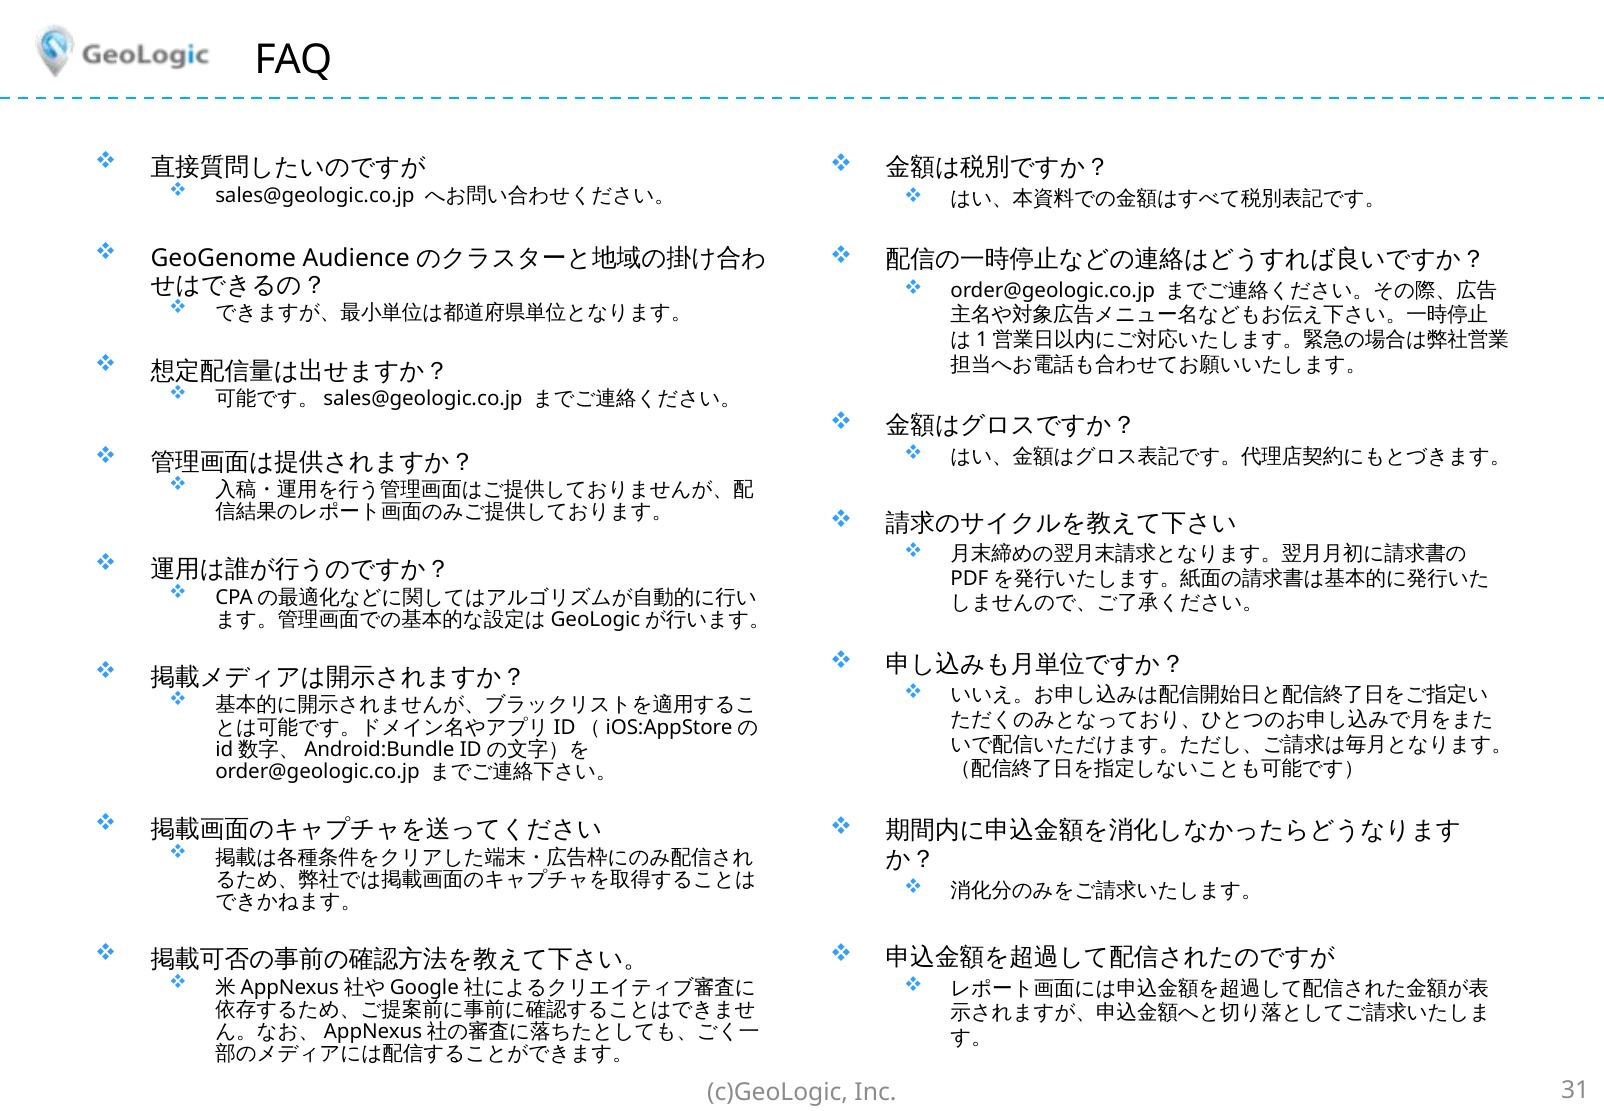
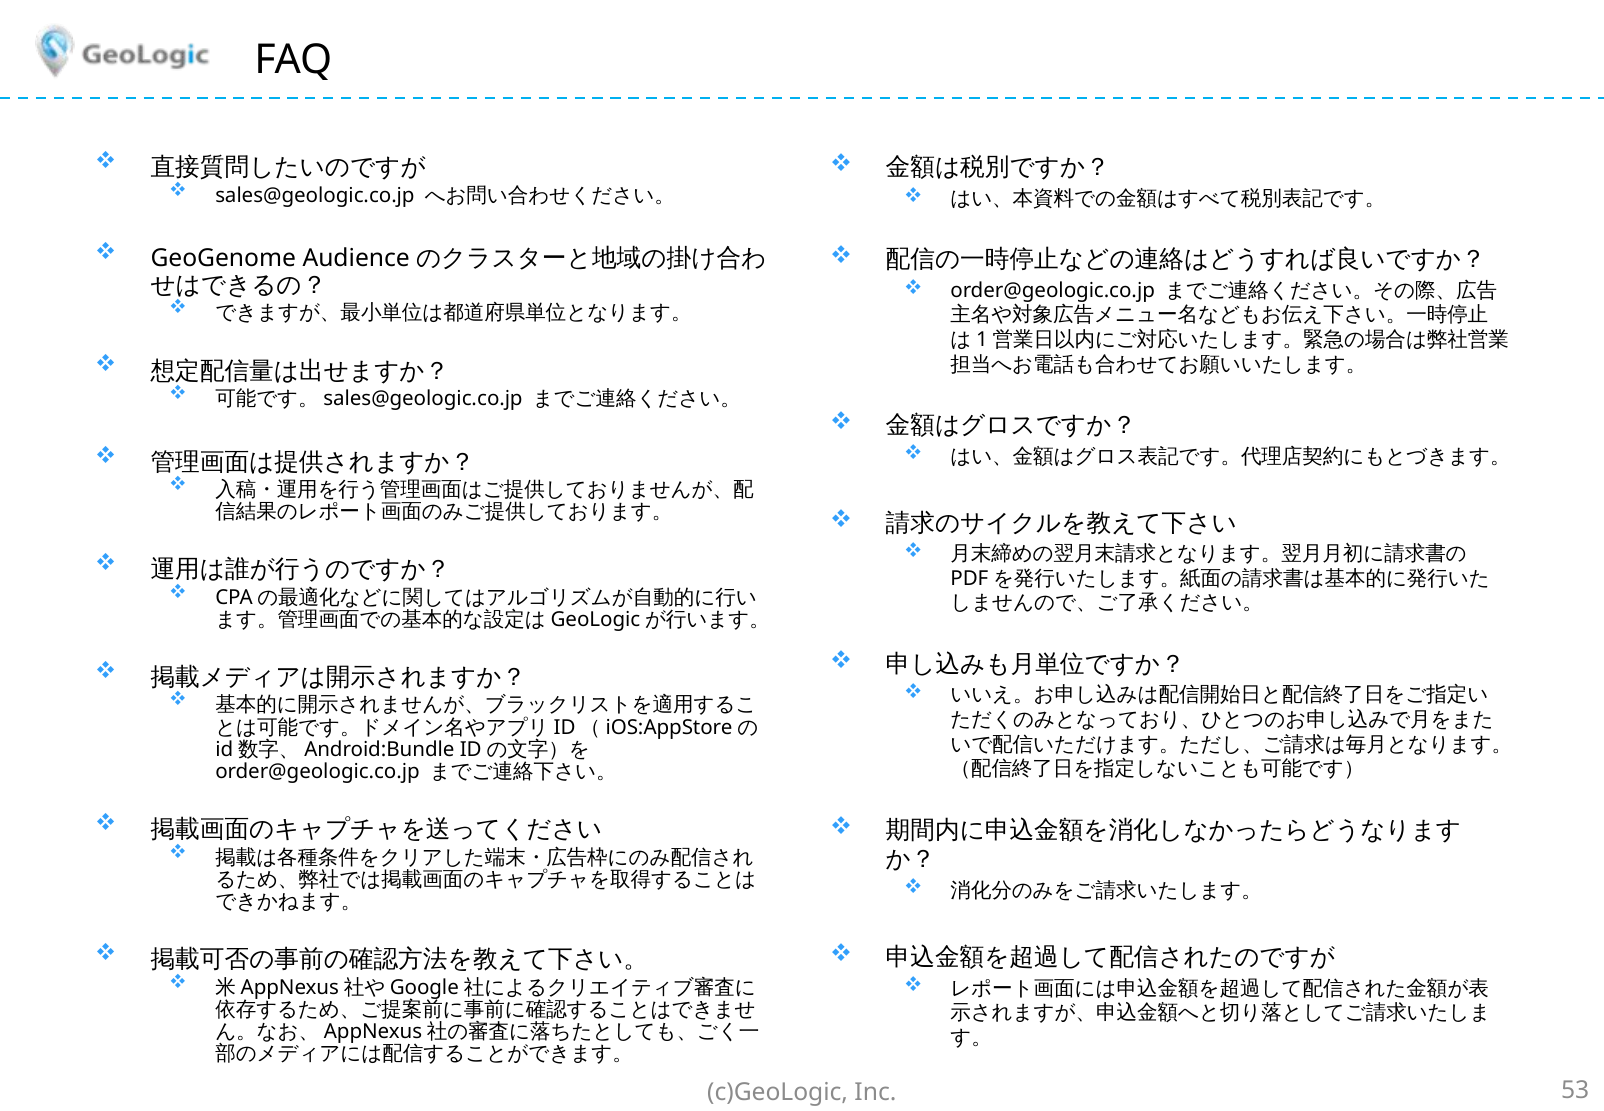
31: 31 -> 53
